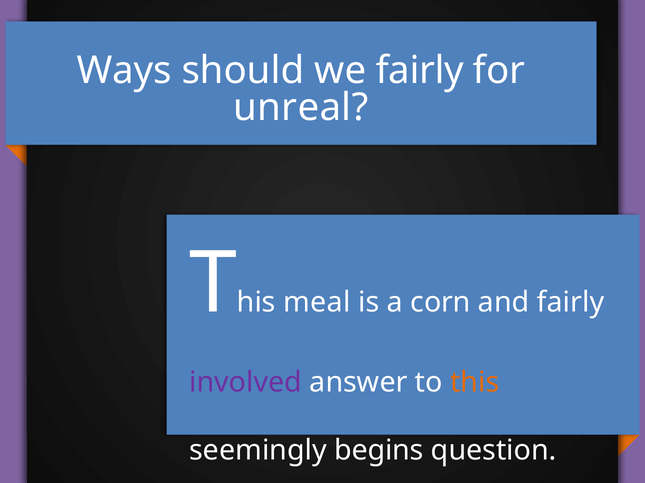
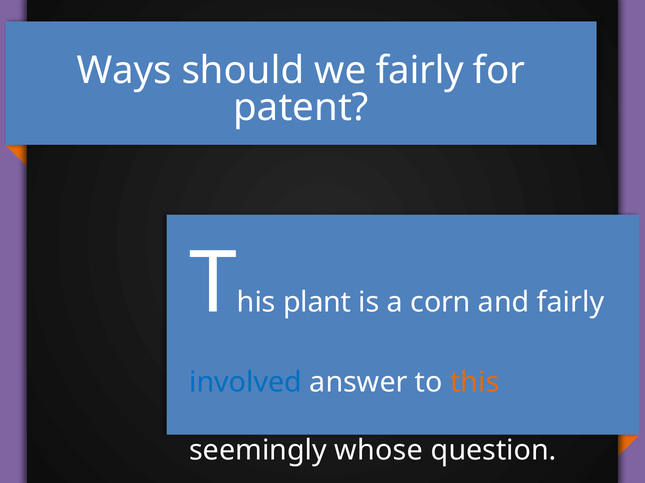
unreal: unreal -> patent
meal: meal -> plant
involved colour: purple -> blue
begins: begins -> whose
